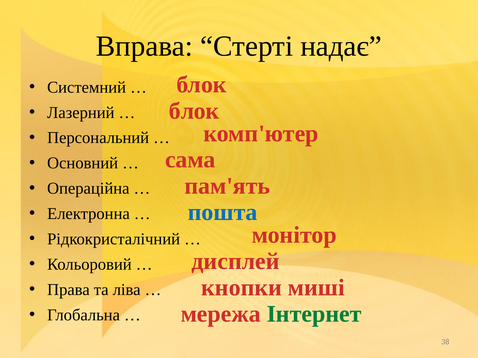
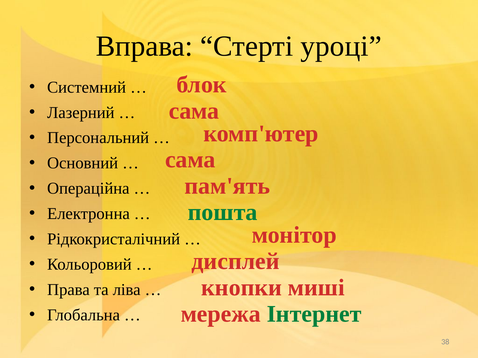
надає: надає -> уроці
блок at (194, 111): блок -> сама
пошта colour: blue -> green
